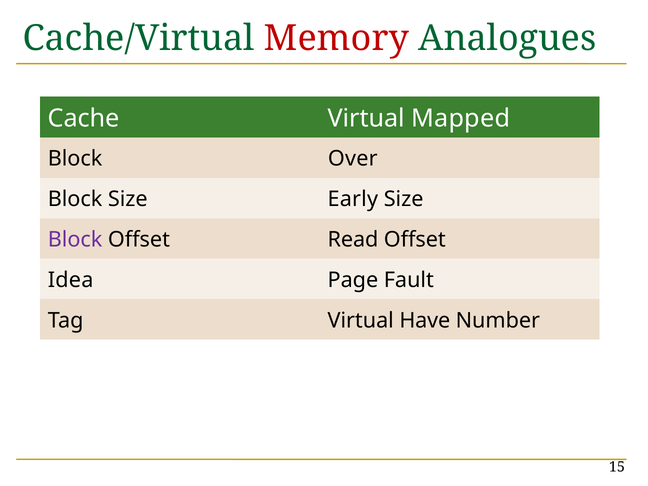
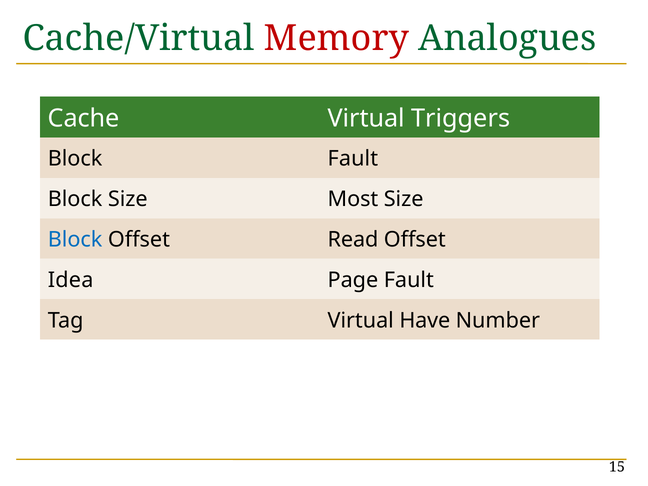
Mapped: Mapped -> Triggers
Block Over: Over -> Fault
Early: Early -> Most
Block at (75, 240) colour: purple -> blue
